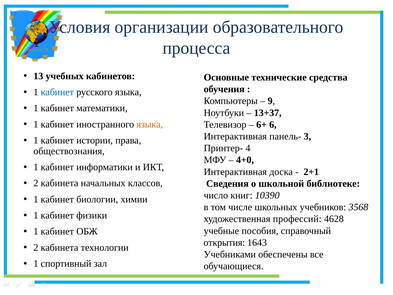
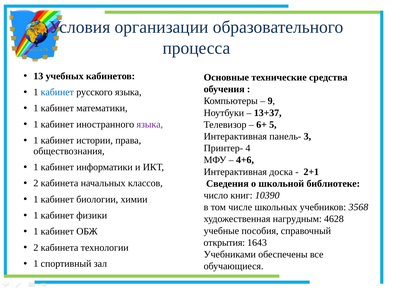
языка at (150, 124) colour: orange -> purple
6: 6 -> 5
4+0: 4+0 -> 4+6
профессий: профессий -> нагрудным
